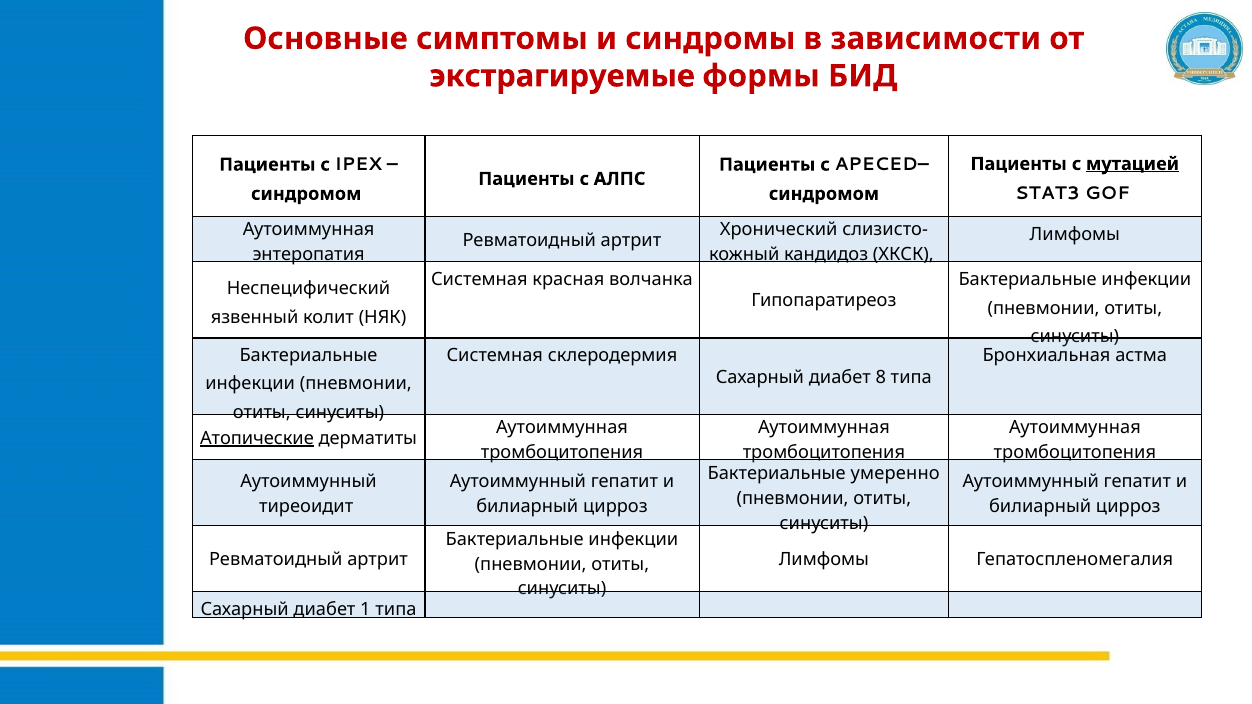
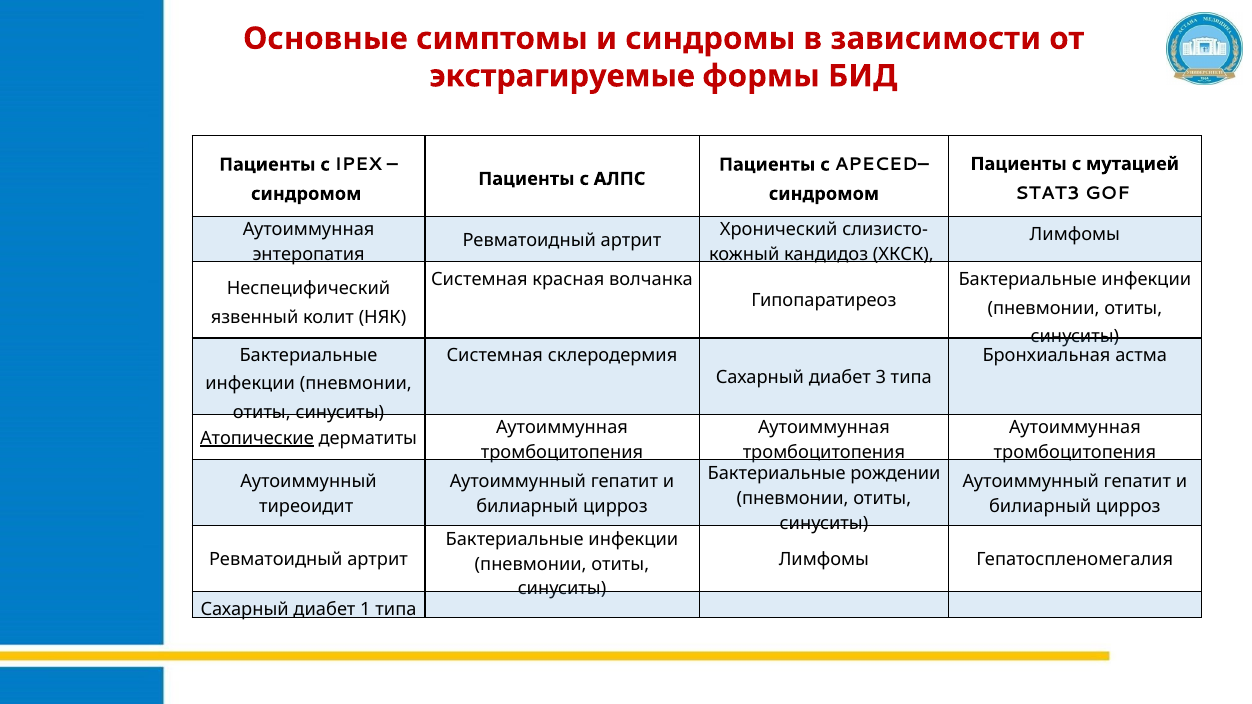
мутацией underline: present -> none
8: 8 -> 3
умеренно: умеренно -> рождении
